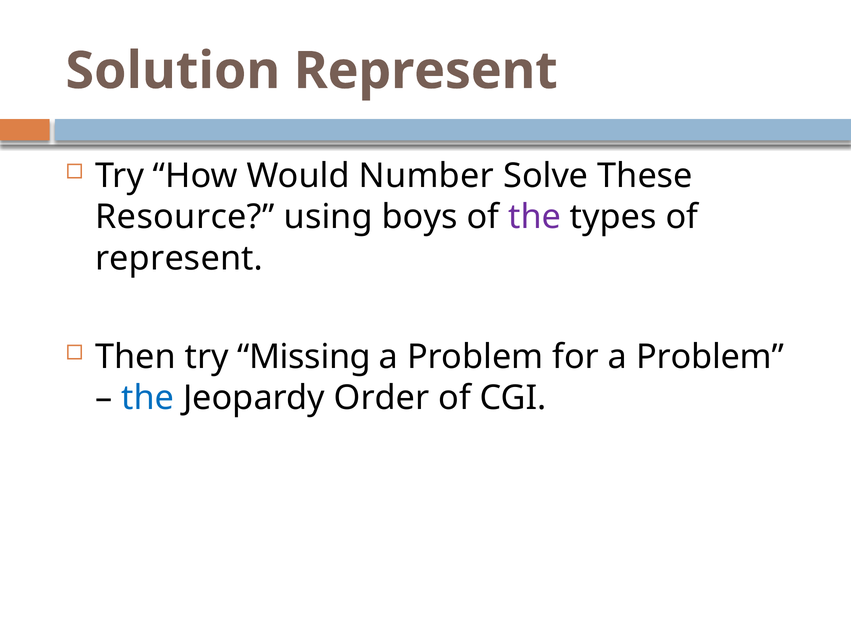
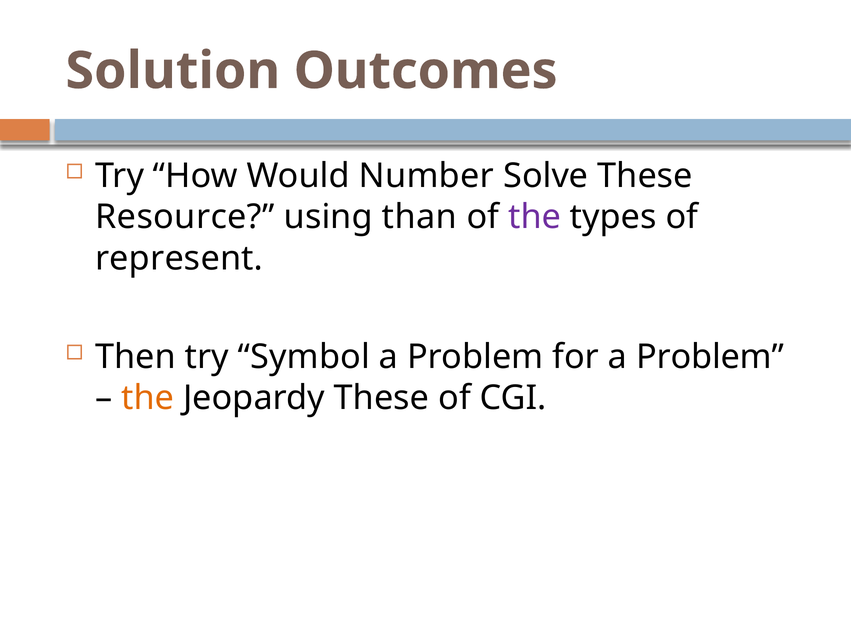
Solution Represent: Represent -> Outcomes
boys: boys -> than
Missing: Missing -> Symbol
the at (148, 398) colour: blue -> orange
Jeopardy Order: Order -> These
